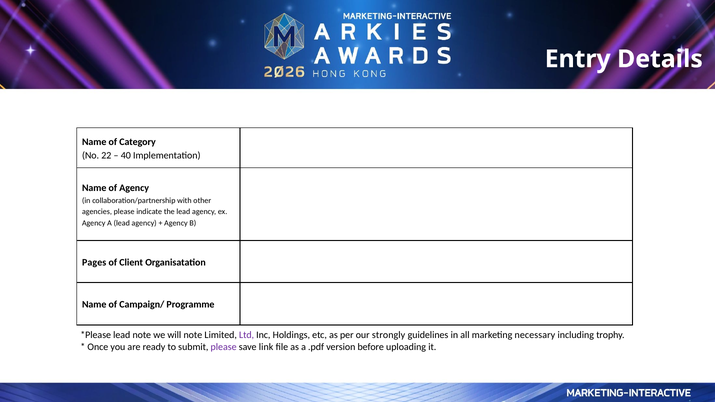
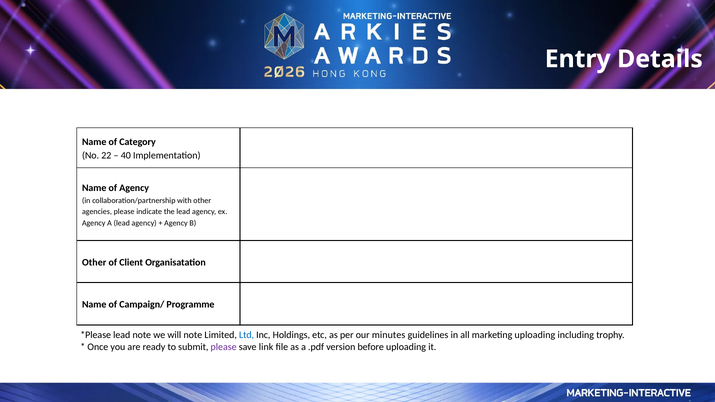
Pages at (94, 263): Pages -> Other
Ltd colour: purple -> blue
strongly: strongly -> minutes
marketing necessary: necessary -> uploading
